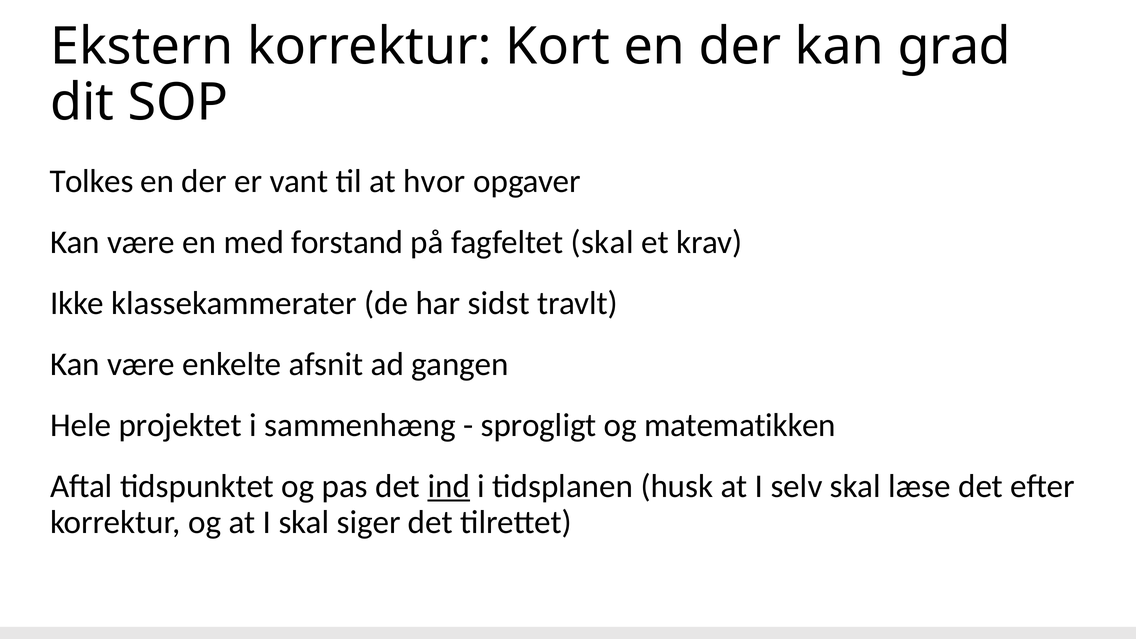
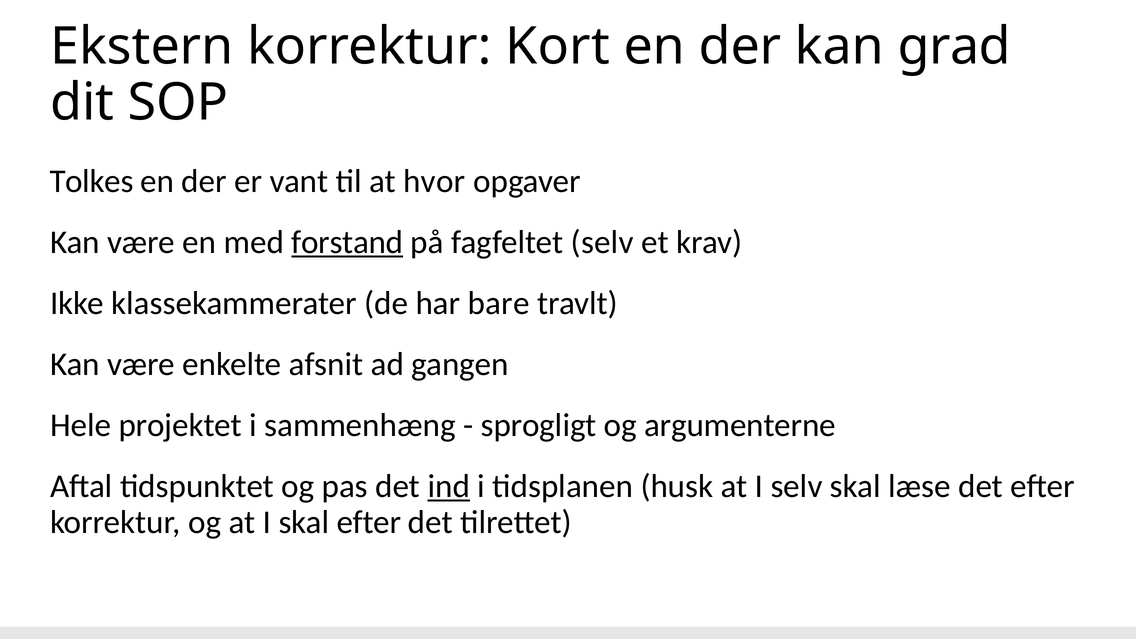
forstand underline: none -> present
fagfeltet skal: skal -> selv
sidst: sidst -> bare
matematikken: matematikken -> argumenterne
skal siger: siger -> efter
